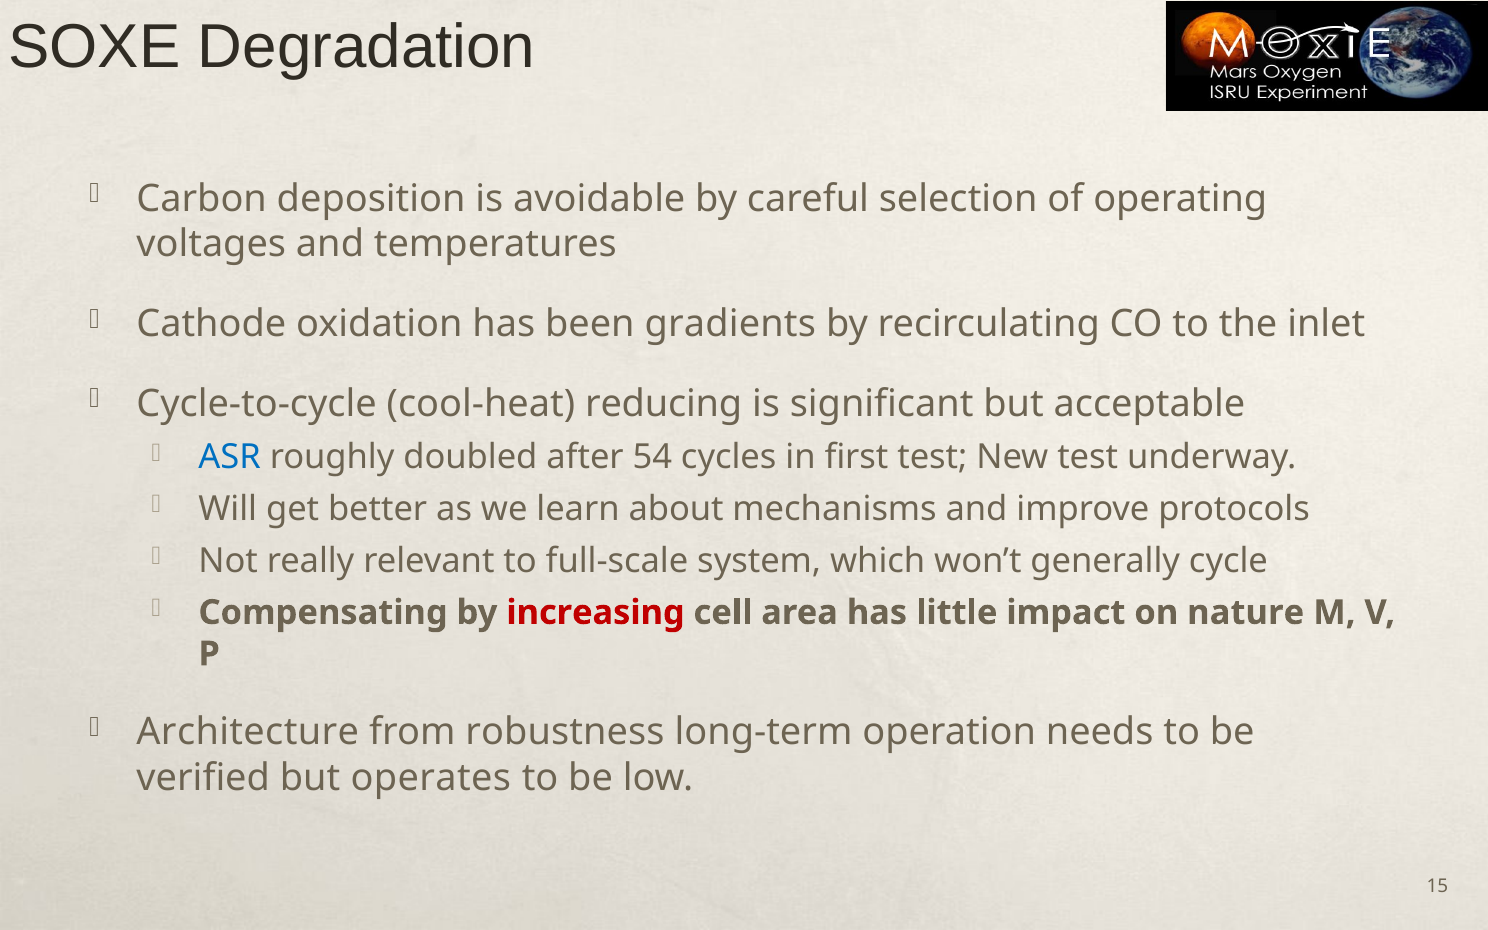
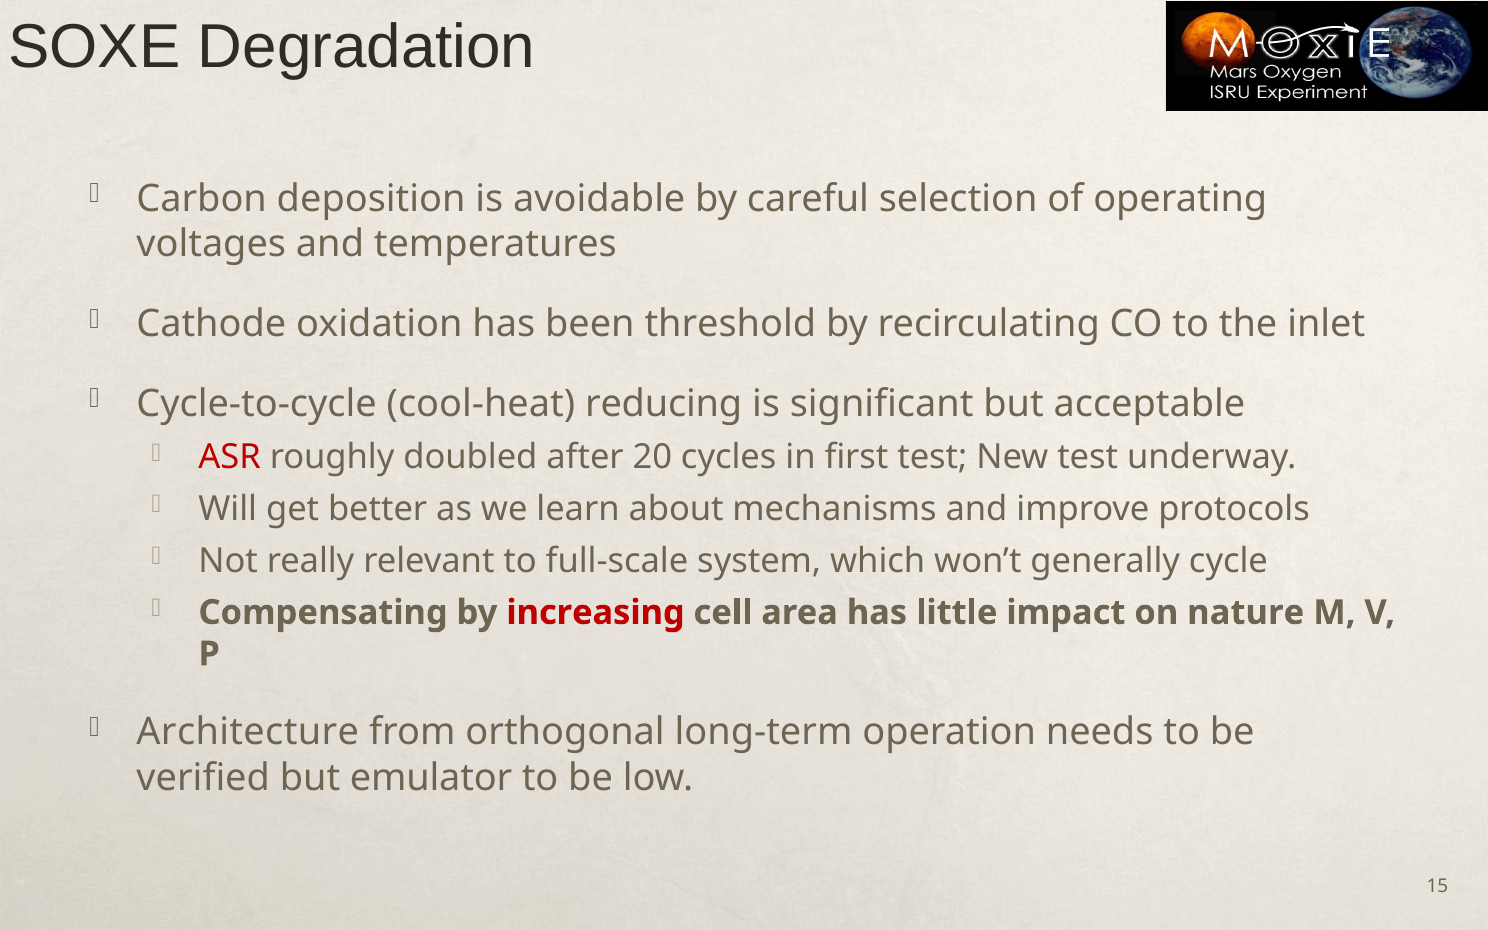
gradients: gradients -> threshold
ASR colour: blue -> red
54: 54 -> 20
robustness: robustness -> orthogonal
operates: operates -> emulator
